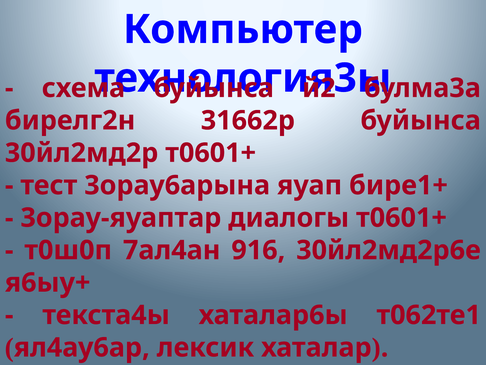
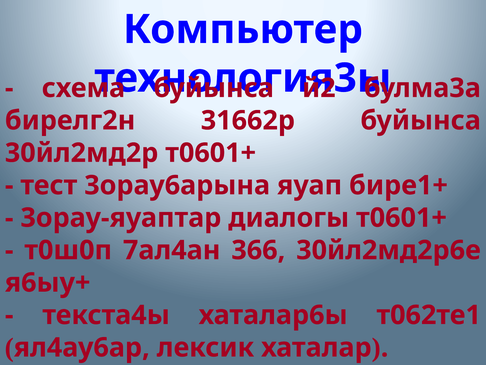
916: 916 -> 366
